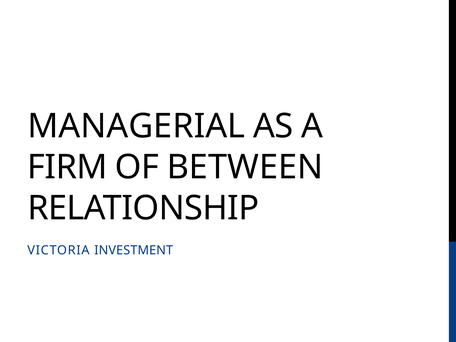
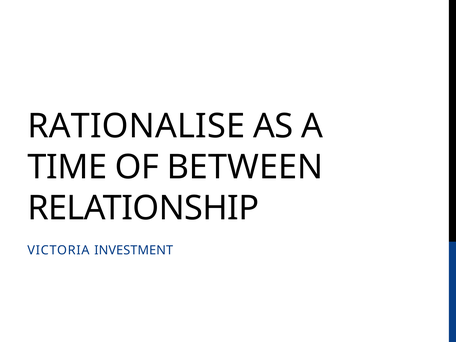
MANAGERIAL: MANAGERIAL -> RATIONALISE
FIRM: FIRM -> TIME
